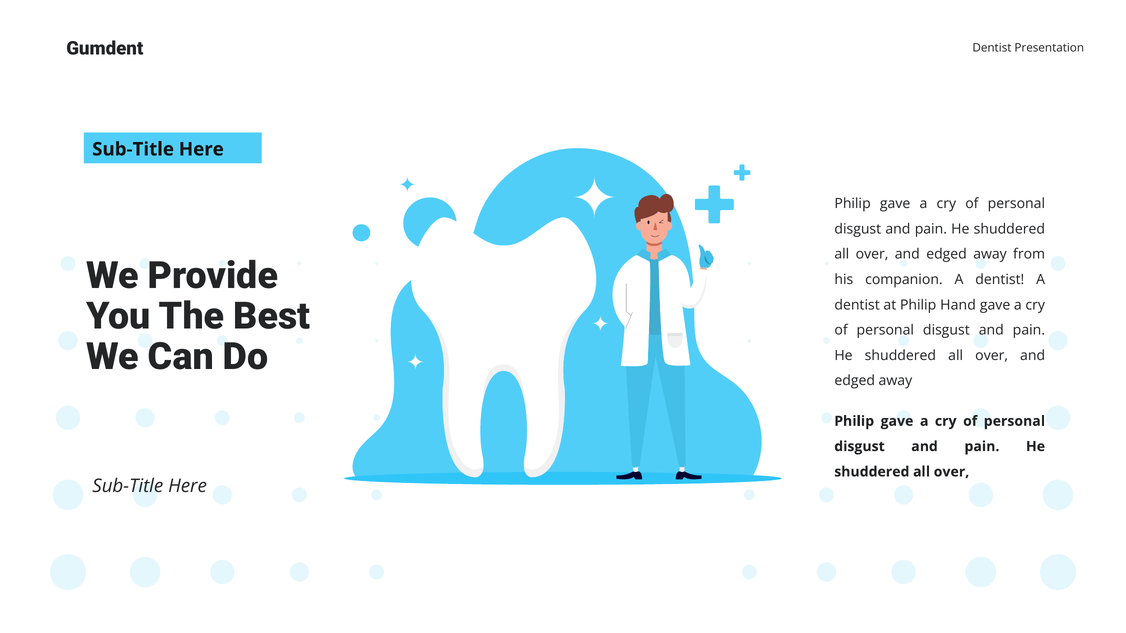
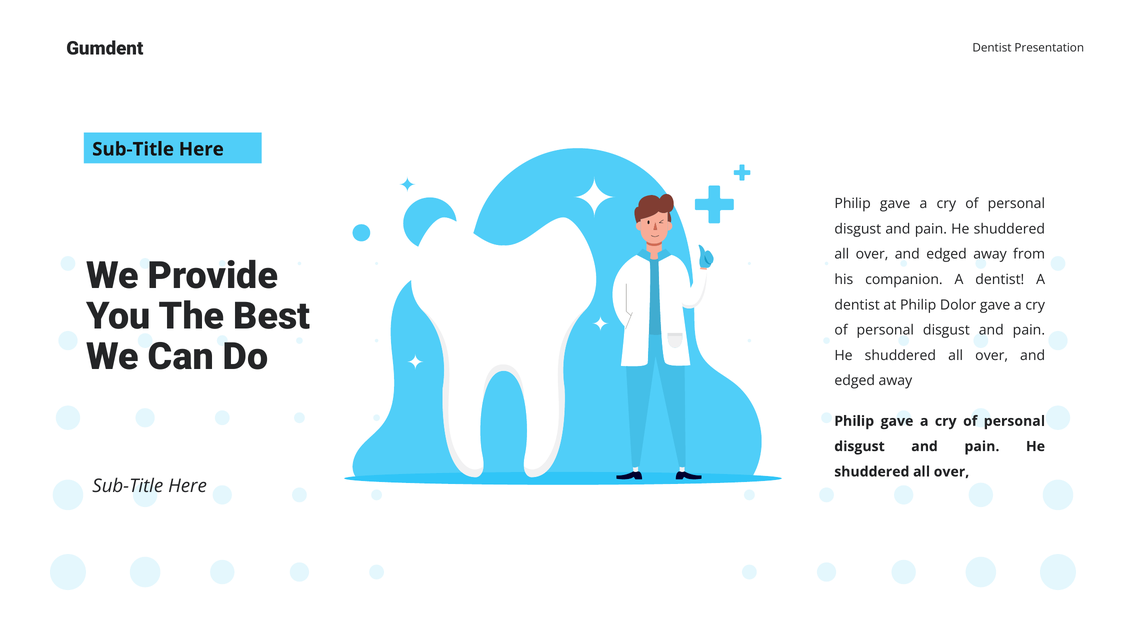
Hand: Hand -> Dolor
